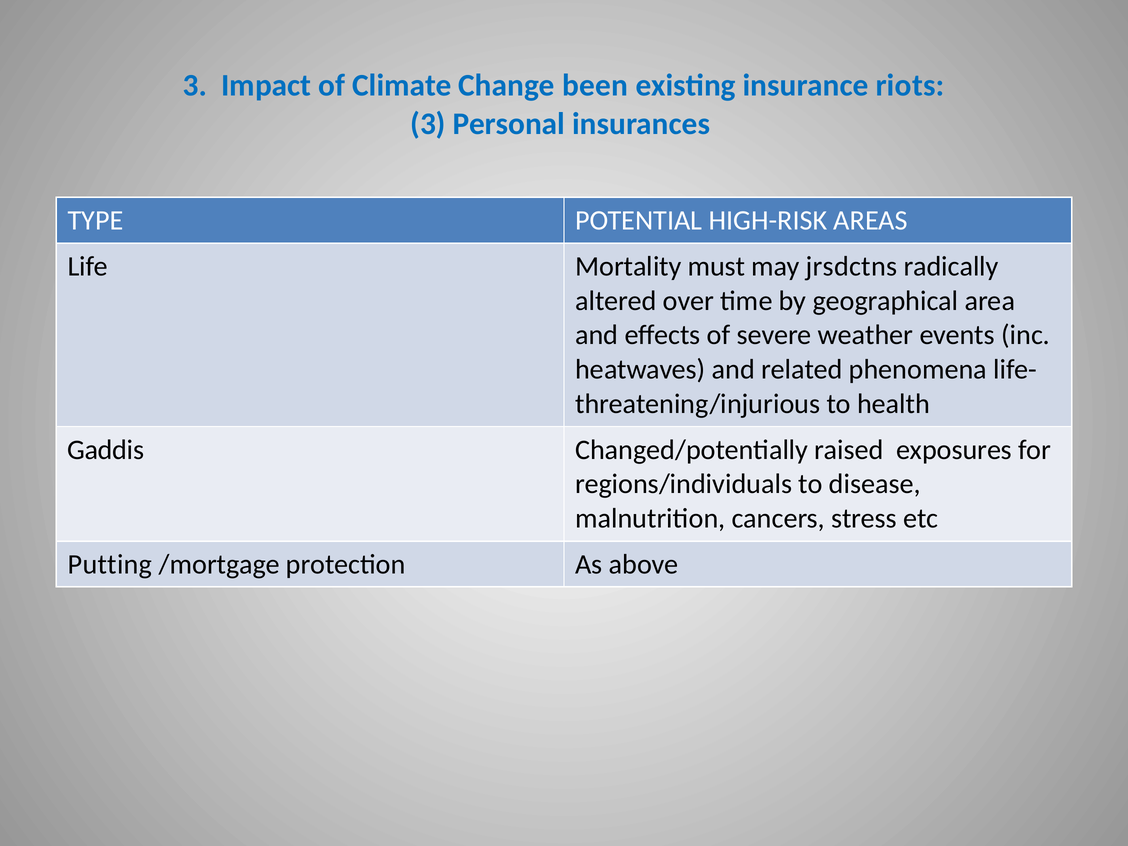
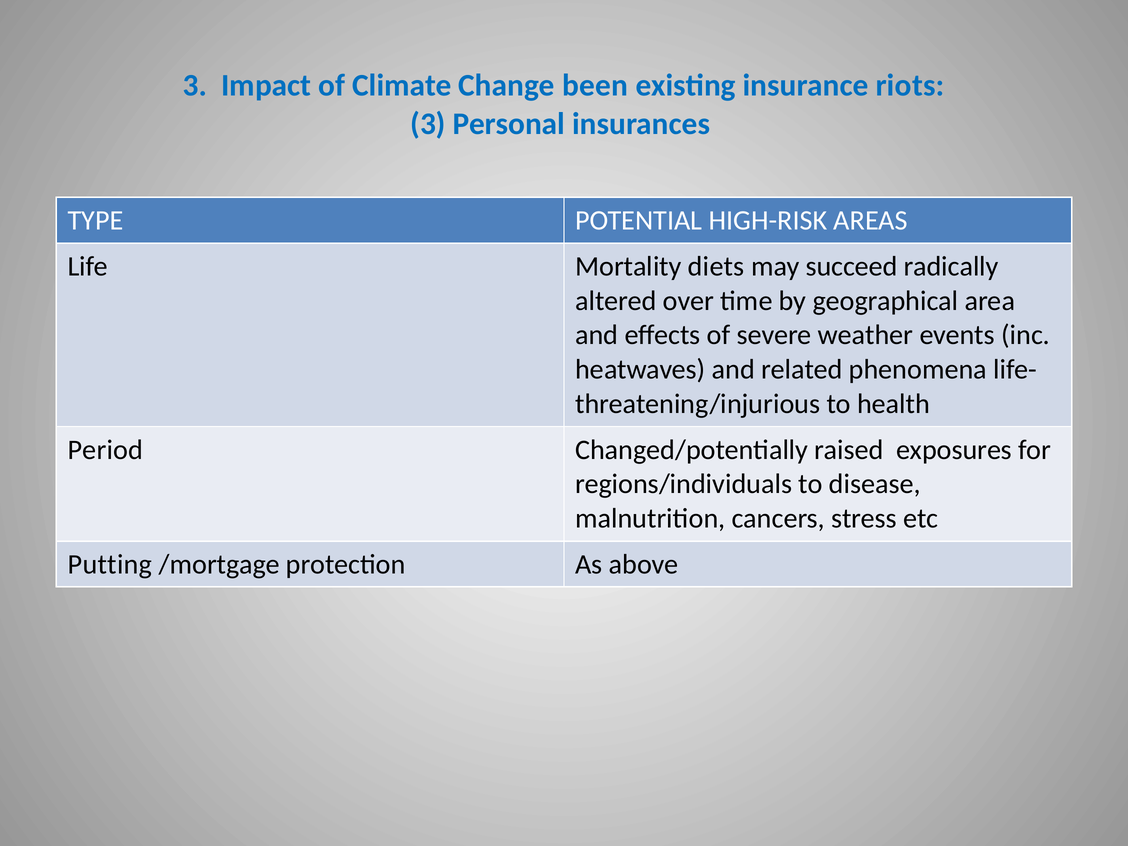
must: must -> diets
jrsdctns: jrsdctns -> succeed
Gaddis: Gaddis -> Period
